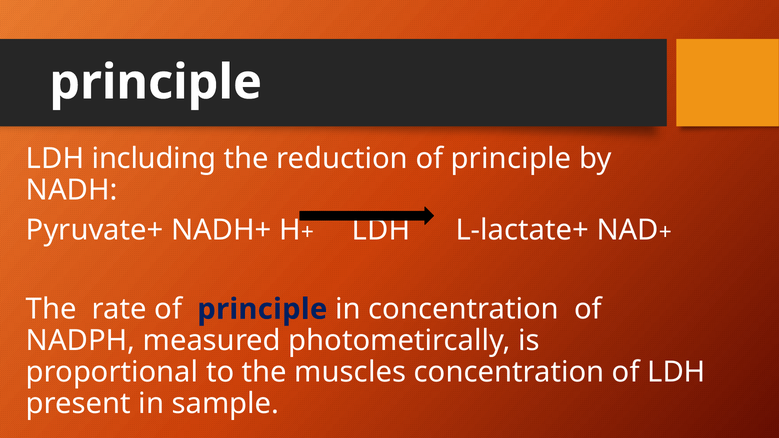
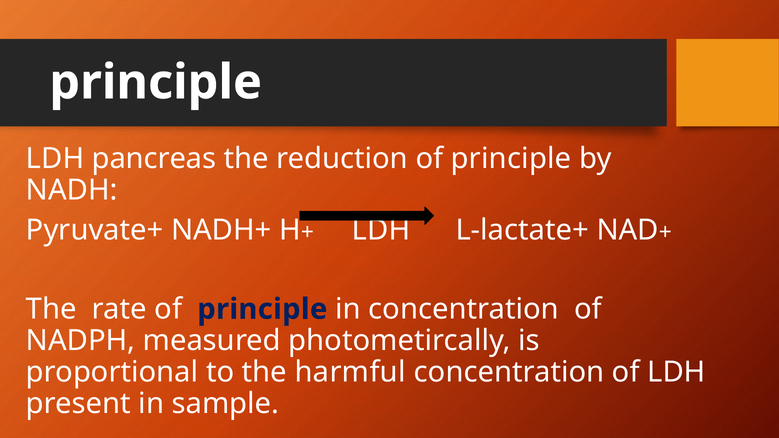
including: including -> pancreas
muscles: muscles -> harmful
